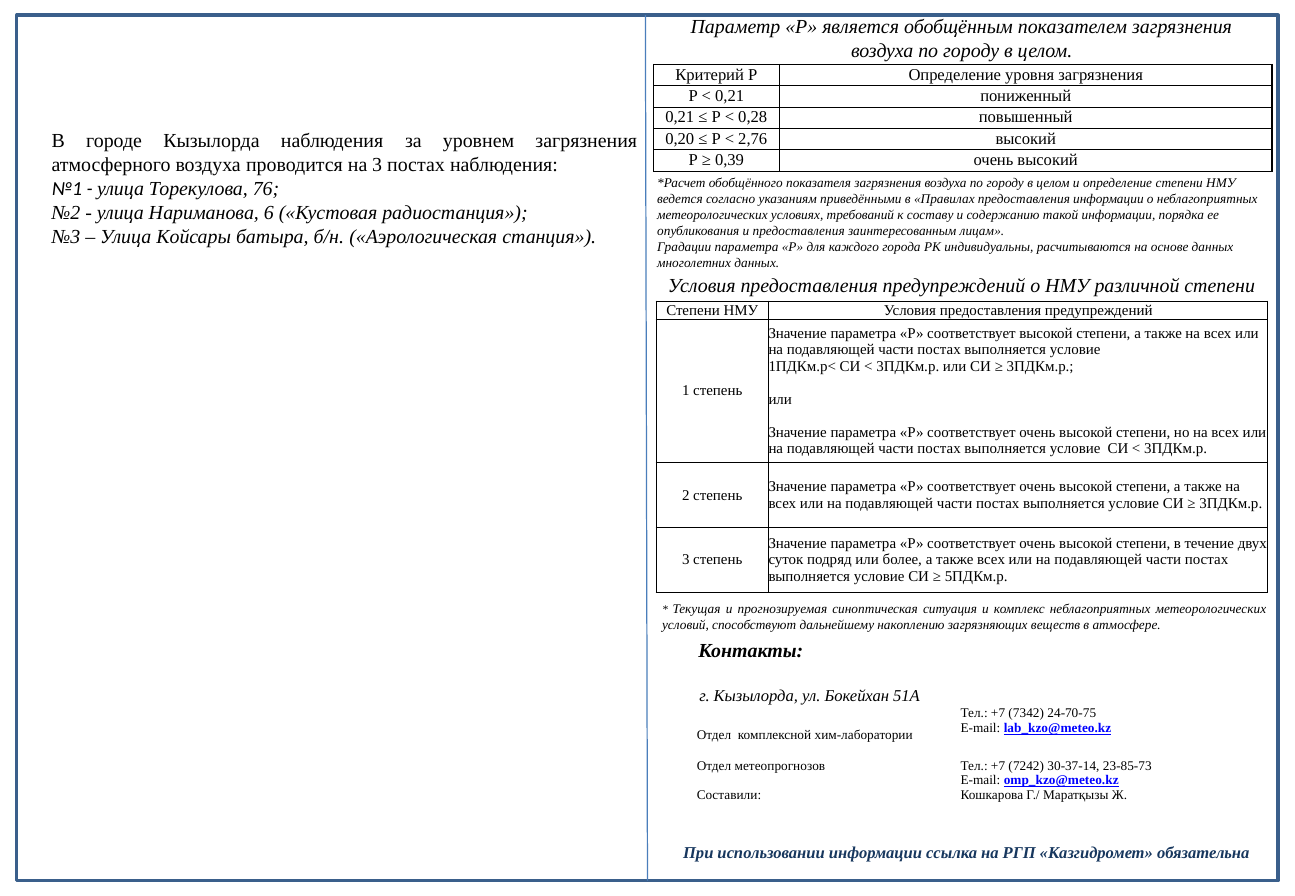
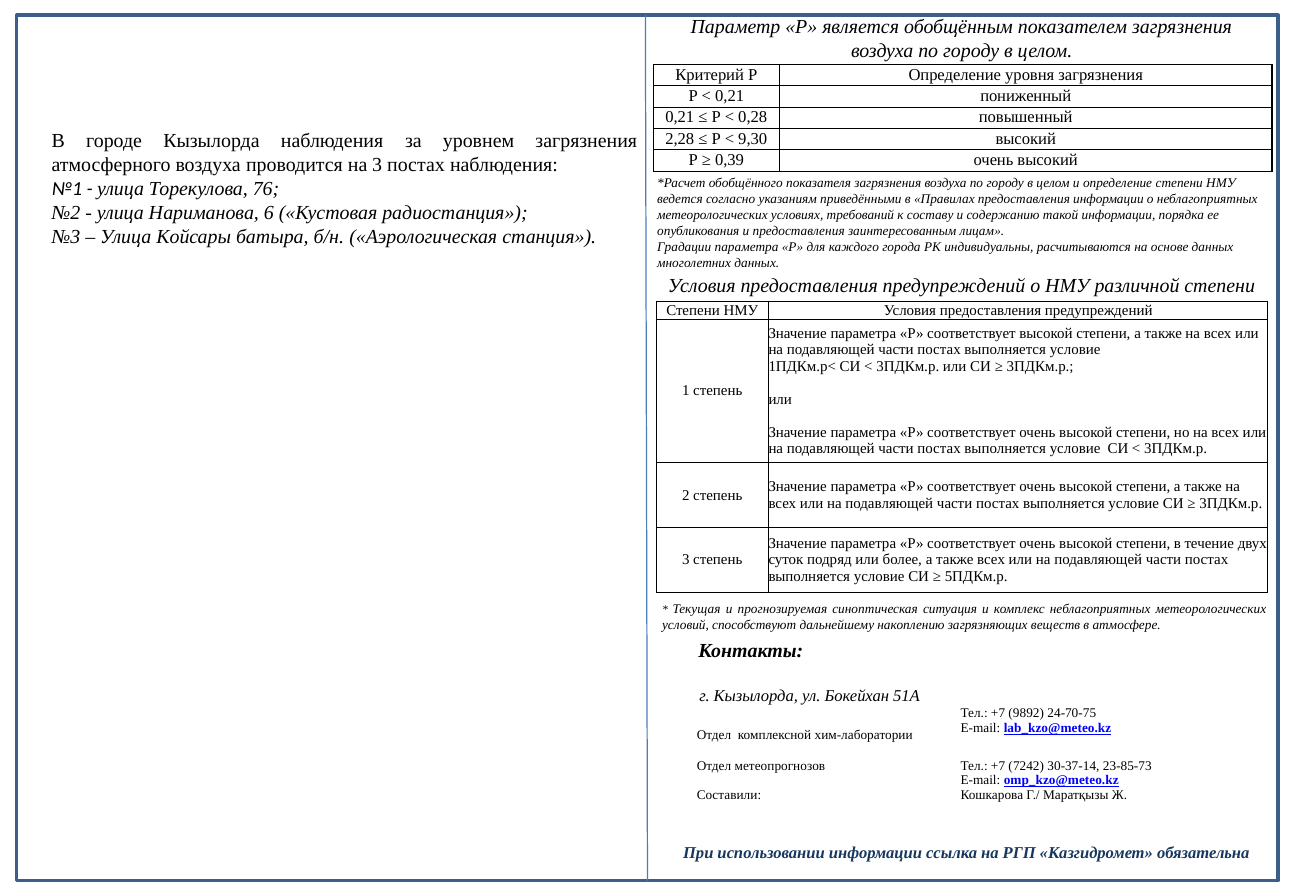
0,20: 0,20 -> 2,28
2,76: 2,76 -> 9,30
7342: 7342 -> 9892
